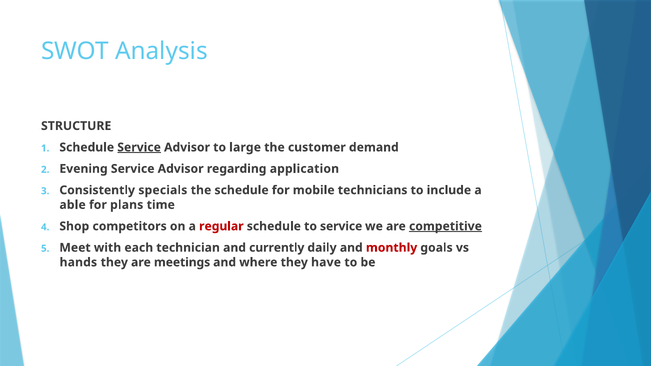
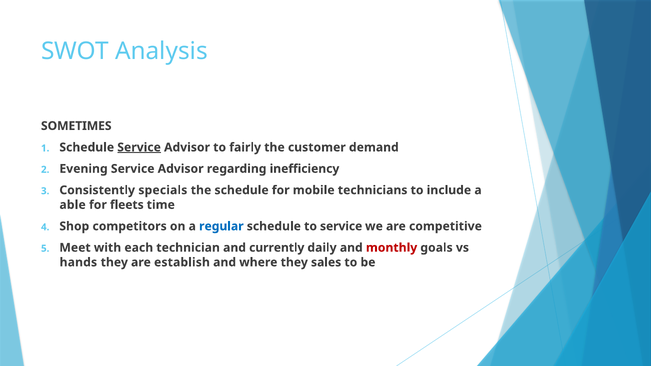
STRUCTURE: STRUCTURE -> SOMETIMES
large: large -> fairly
application: application -> inefficiency
plans: plans -> fleets
regular colour: red -> blue
competitive underline: present -> none
meetings: meetings -> establish
have: have -> sales
